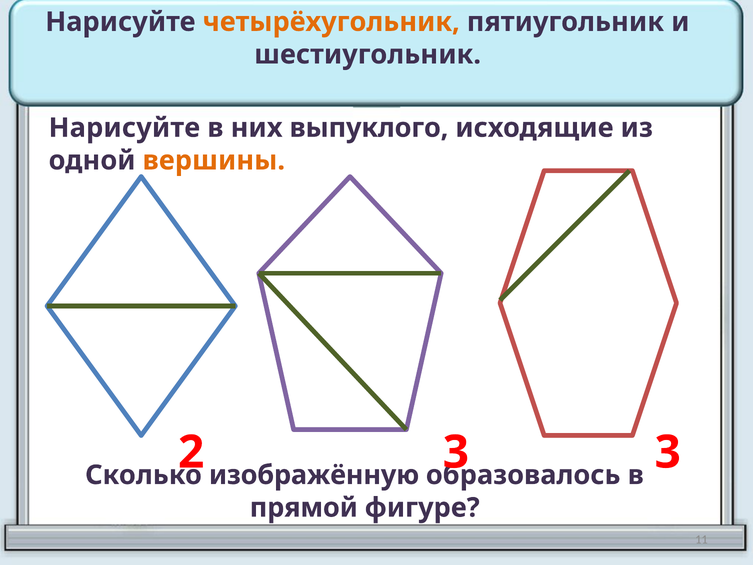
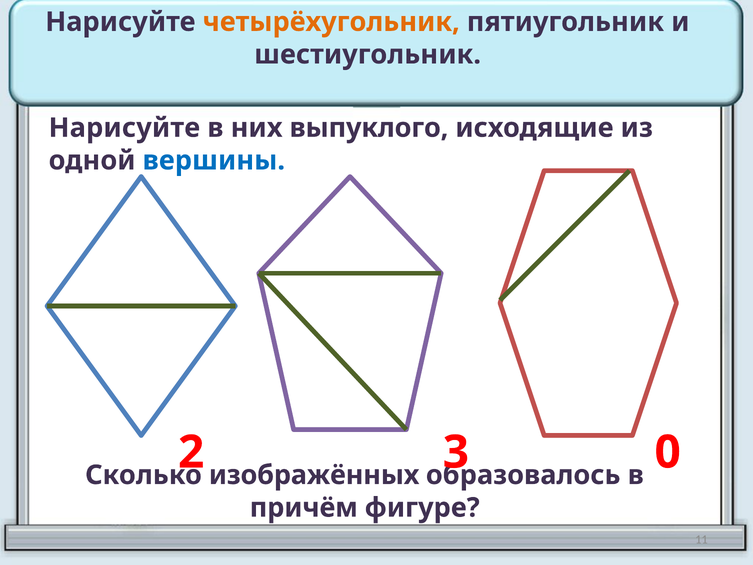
вершины colour: orange -> blue
3 at (668, 452): 3 -> 0
изображённую: изображённую -> изображённых
прямой: прямой -> причём
